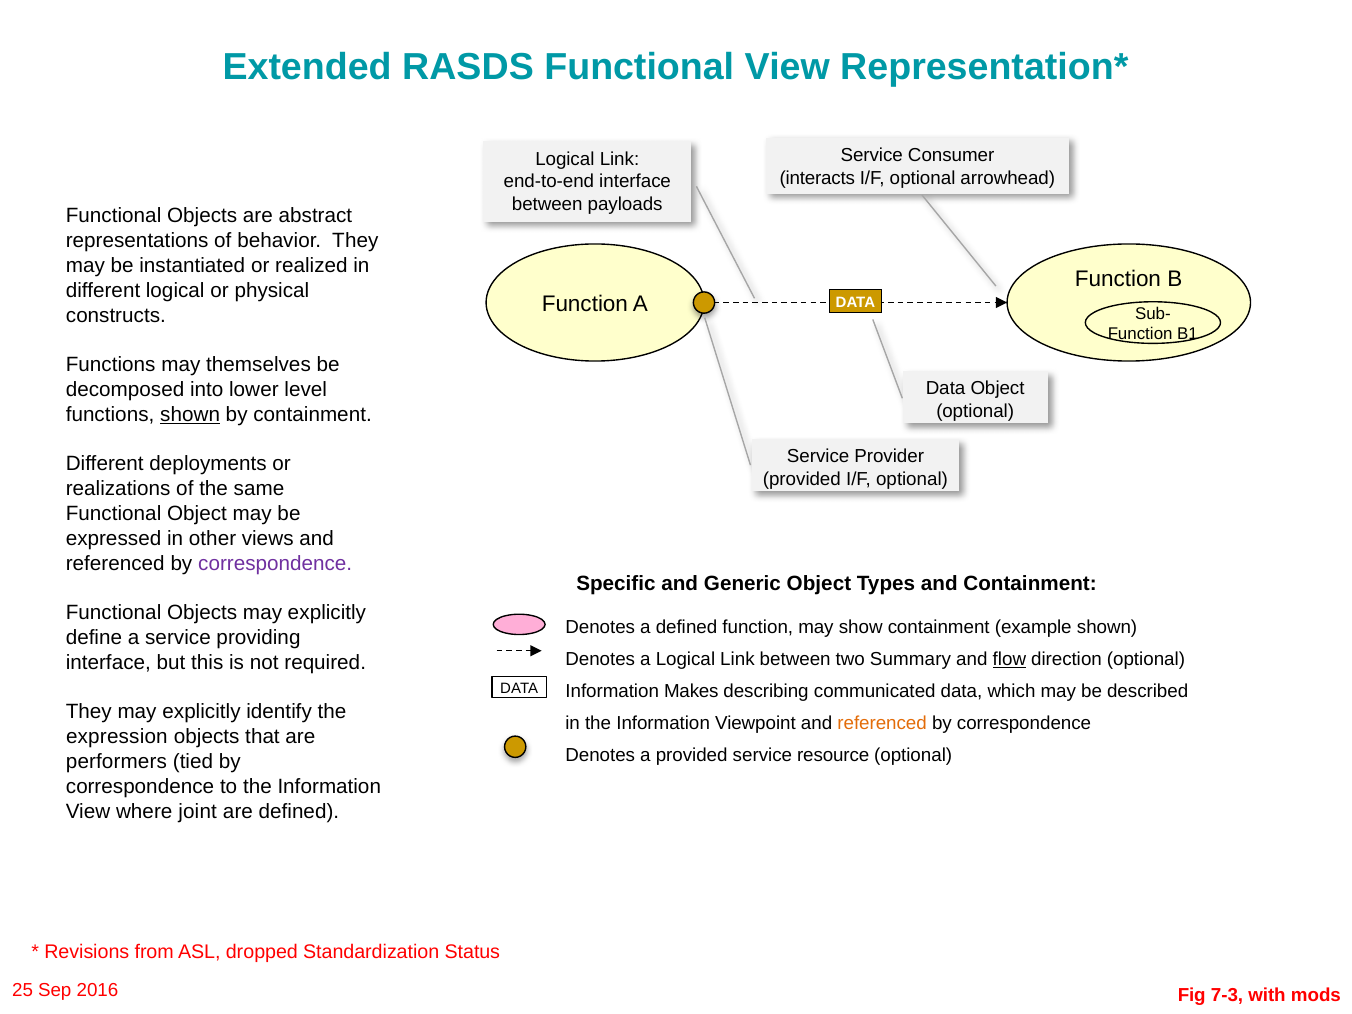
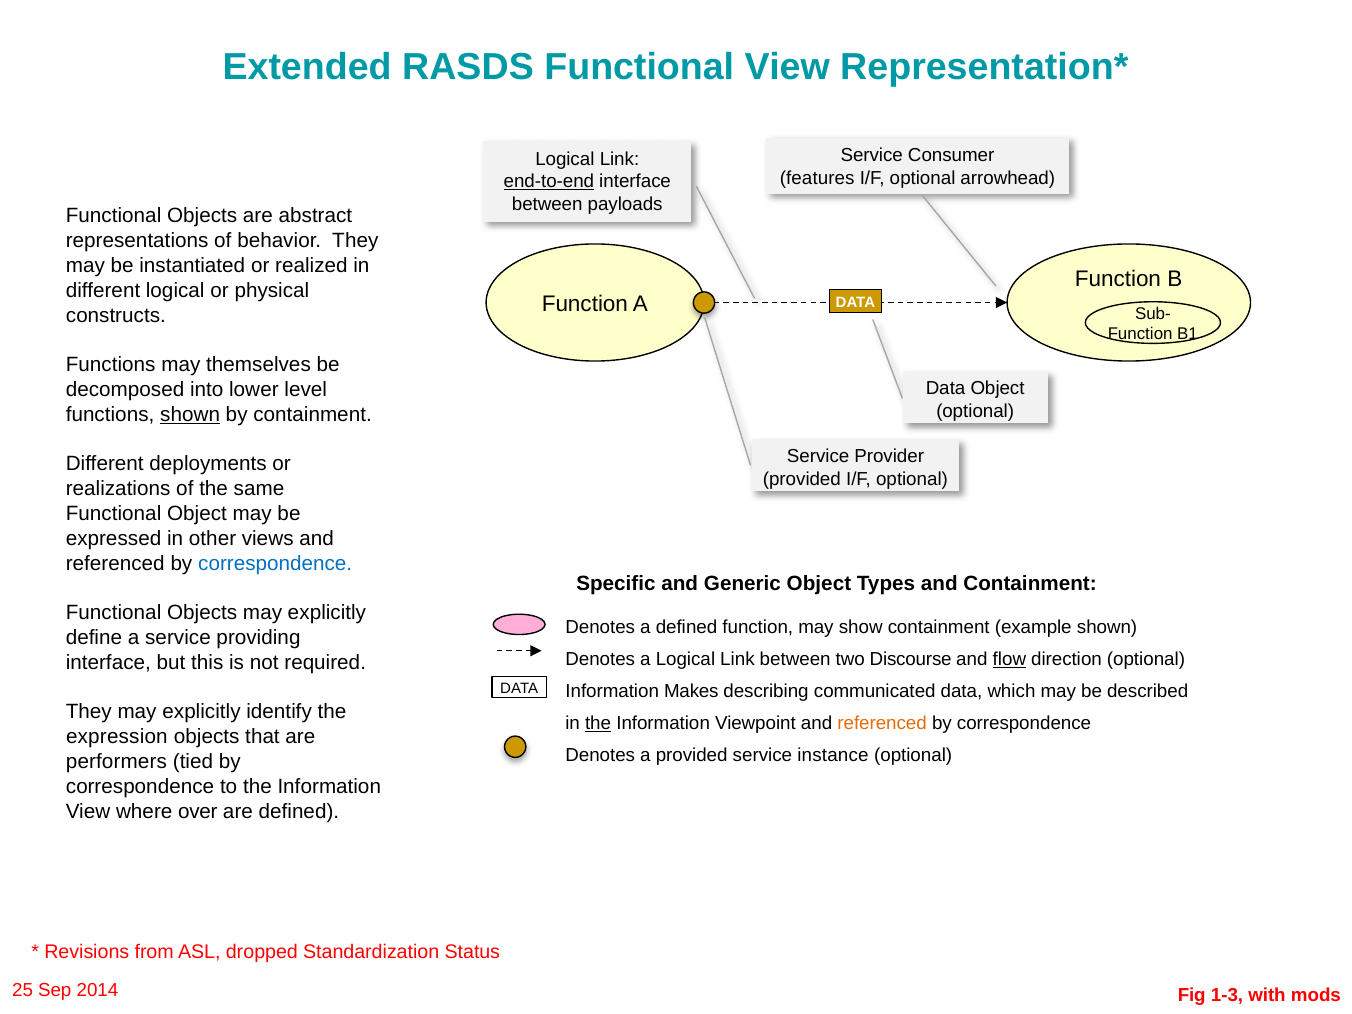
interacts: interacts -> features
end-to-end underline: none -> present
correspondence at (275, 563) colour: purple -> blue
Summary: Summary -> Discourse
the at (598, 723) underline: none -> present
resource: resource -> instance
joint: joint -> over
2016: 2016 -> 2014
7-3: 7-3 -> 1-3
